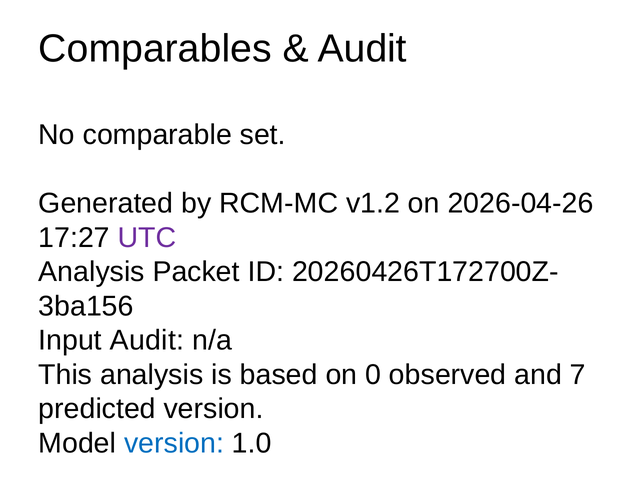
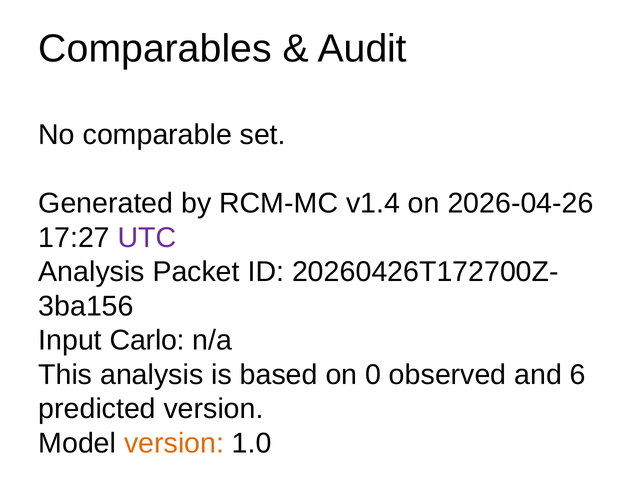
v1.2: v1.2 -> v1.4
Input Audit: Audit -> Carlo
7: 7 -> 6
version at (174, 443) colour: blue -> orange
